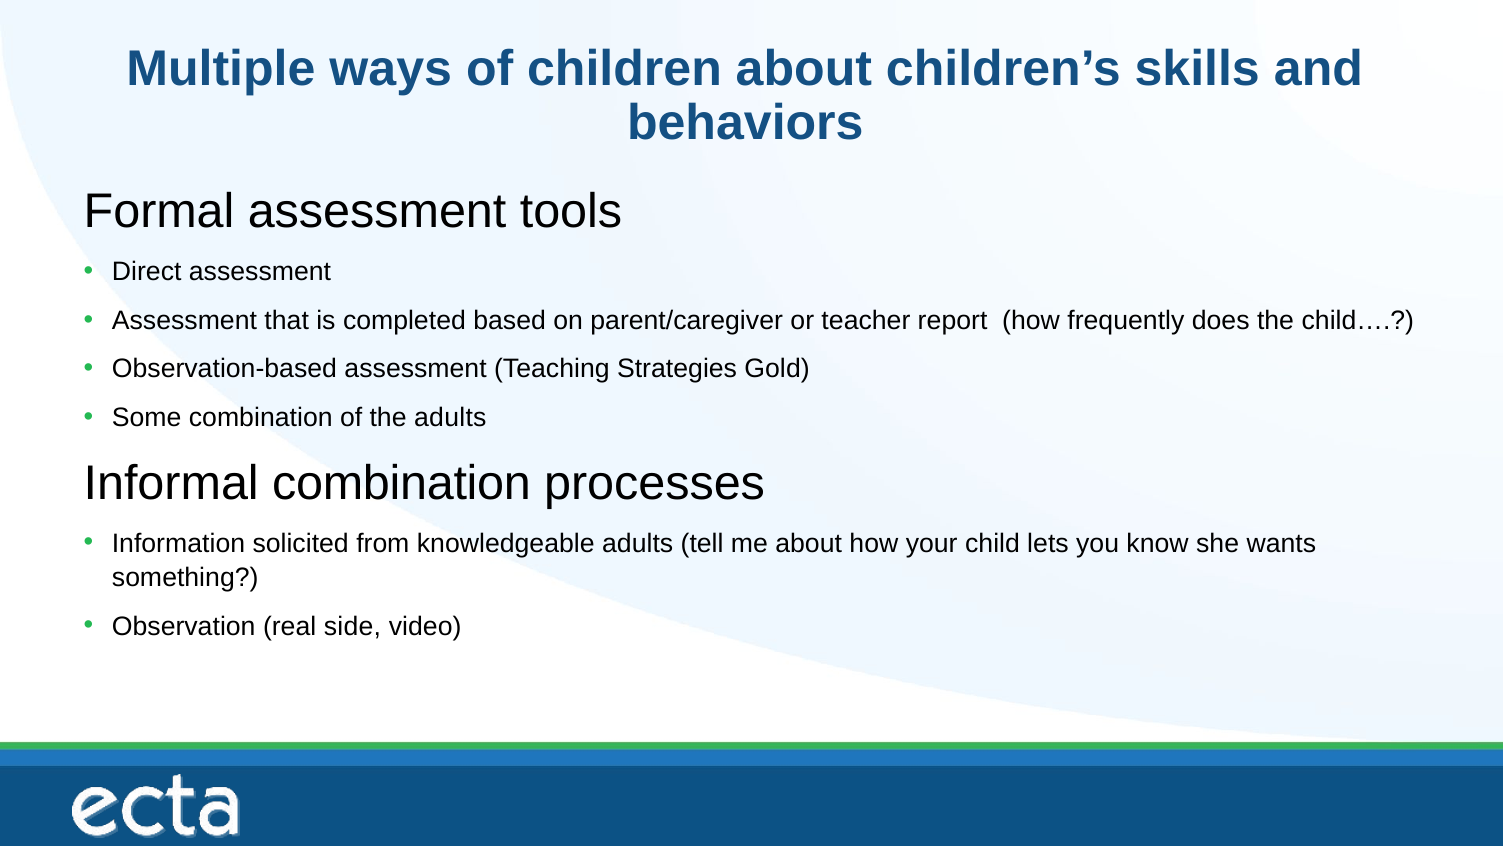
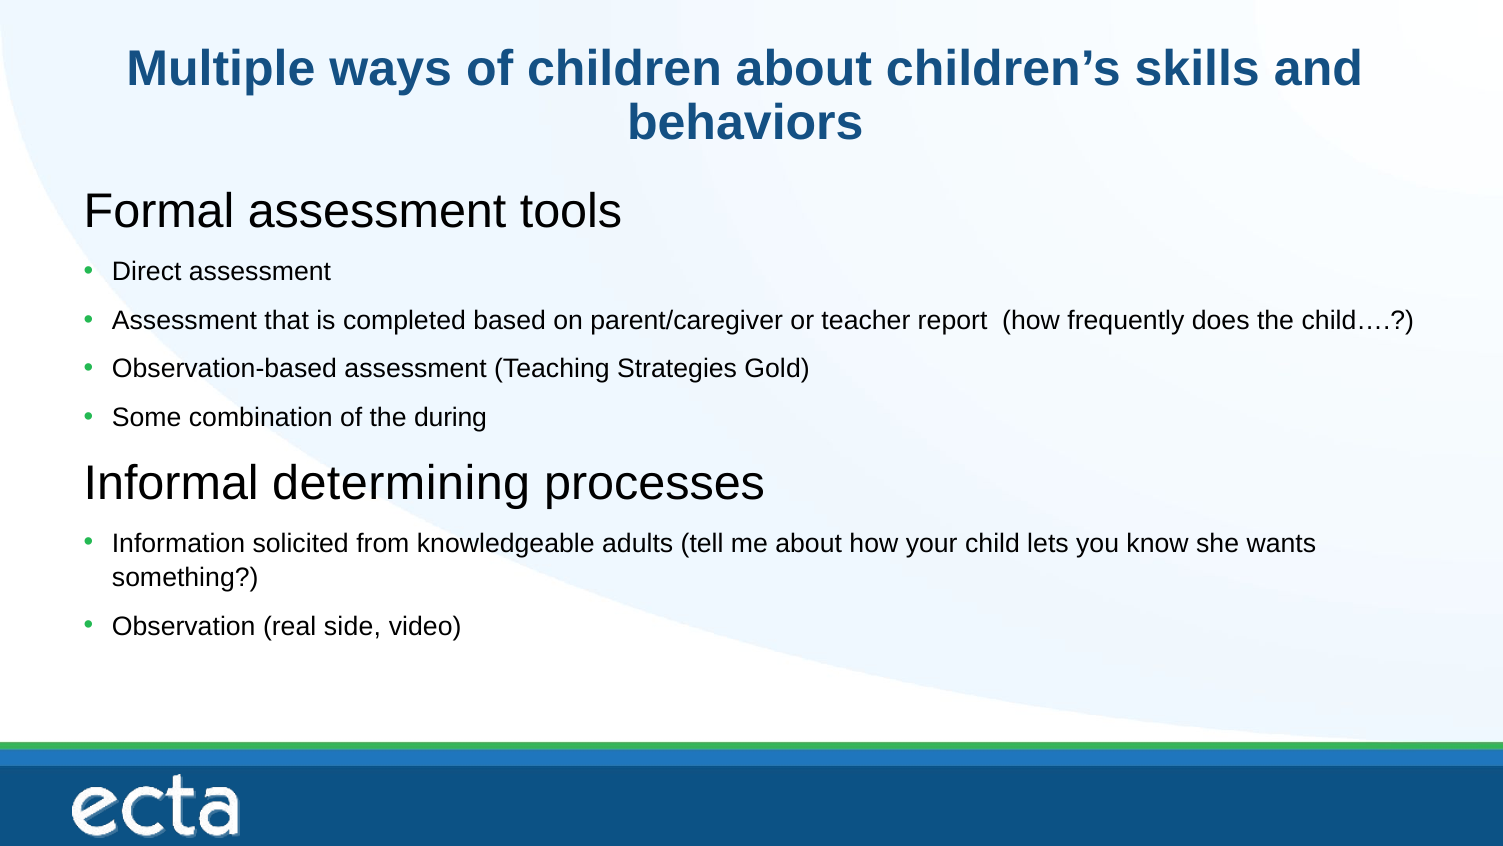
the adults: adults -> during
Informal combination: combination -> determining
